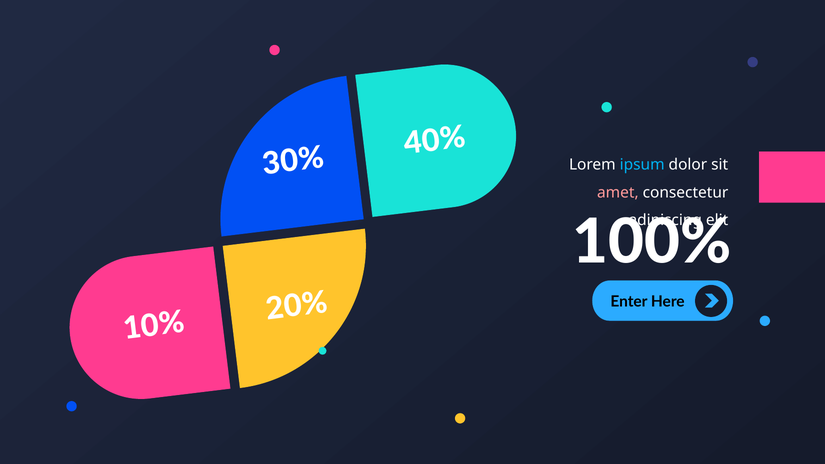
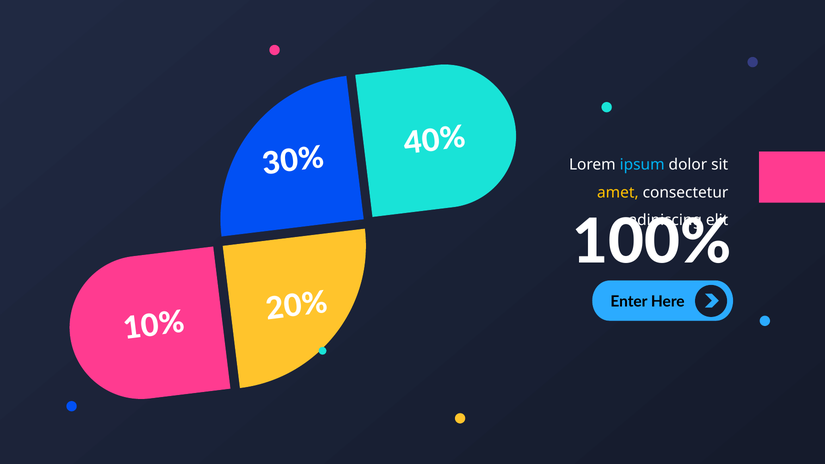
amet colour: pink -> yellow
